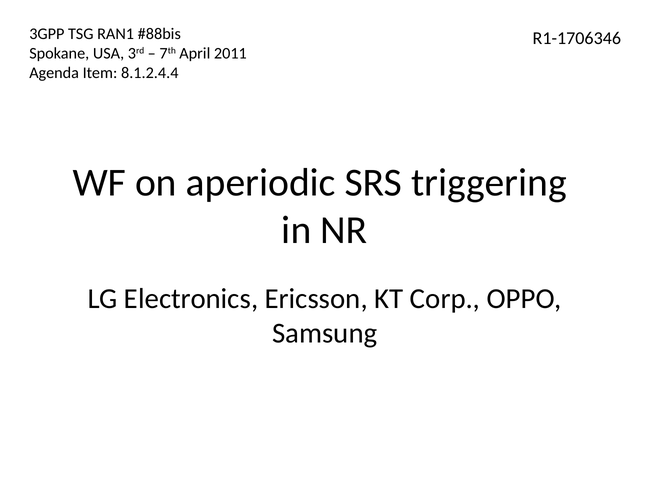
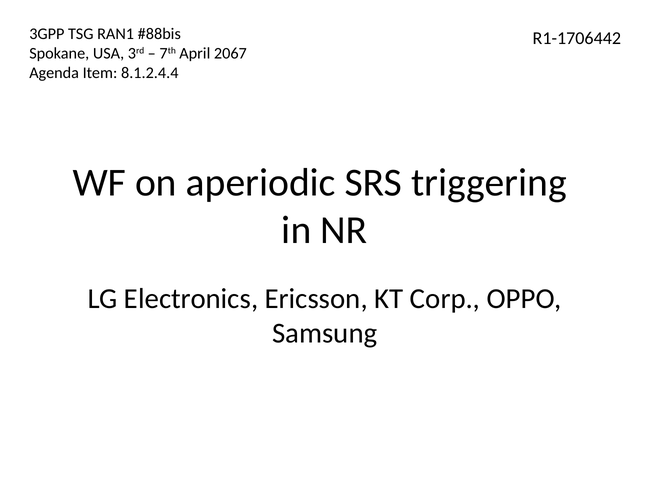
R1-1706346: R1-1706346 -> R1-1706442
2011: 2011 -> 2067
